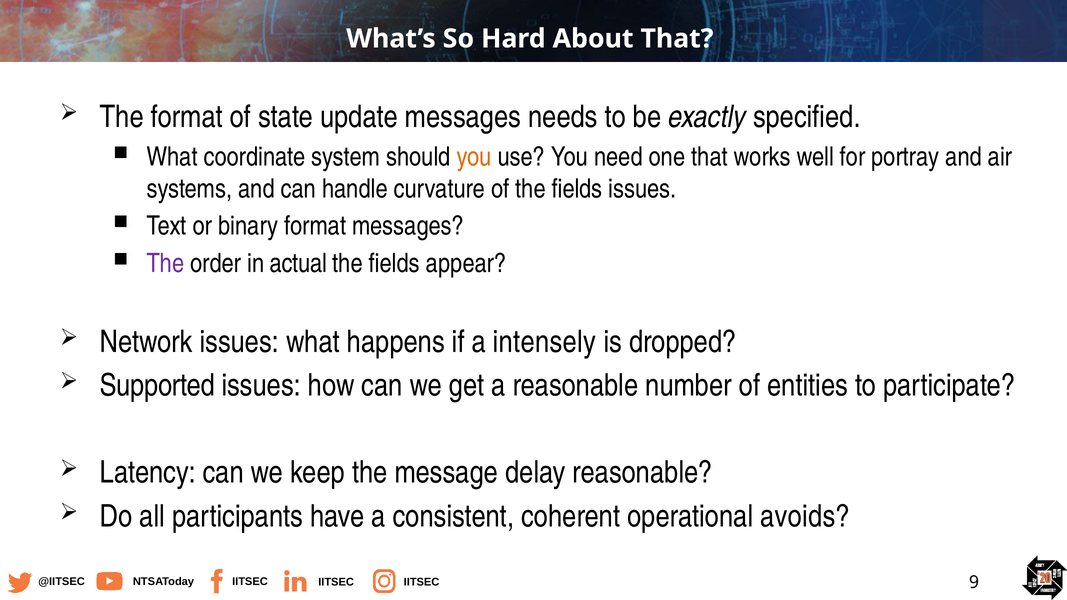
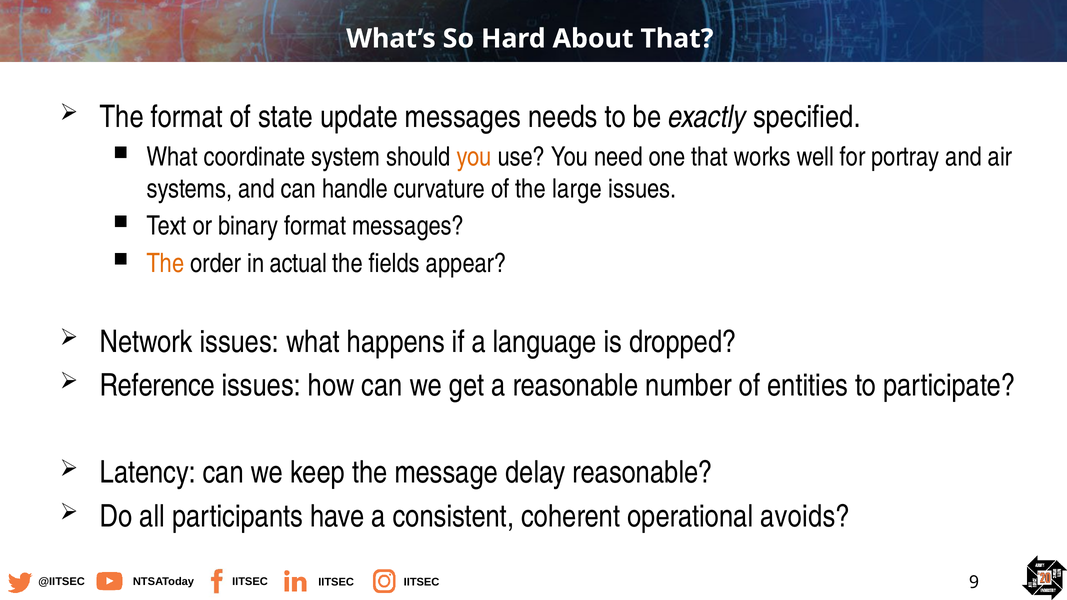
of the fields: fields -> large
The at (165, 263) colour: purple -> orange
intensely: intensely -> language
Supported: Supported -> Reference
